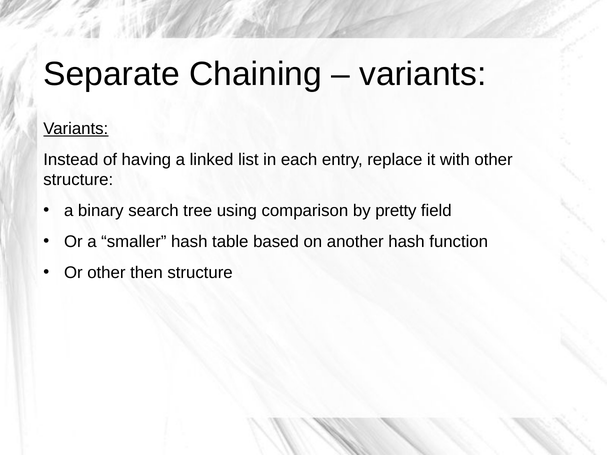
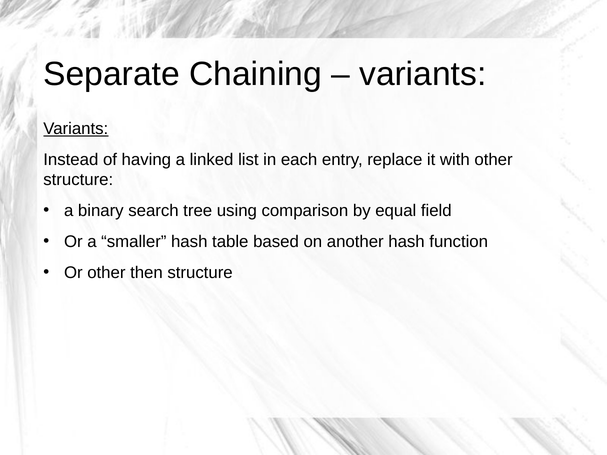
pretty: pretty -> equal
